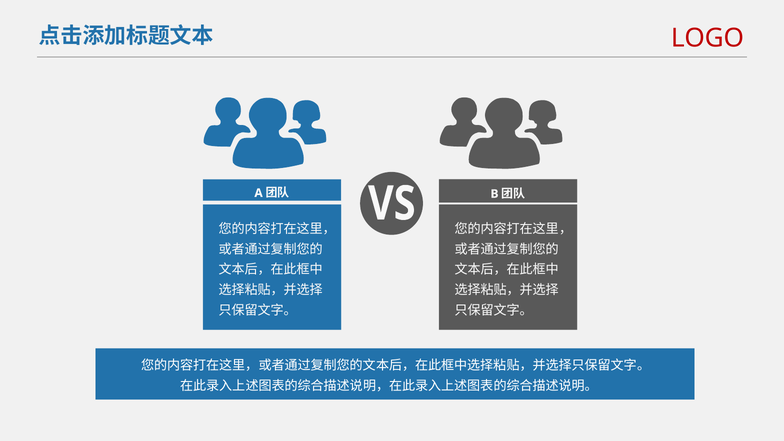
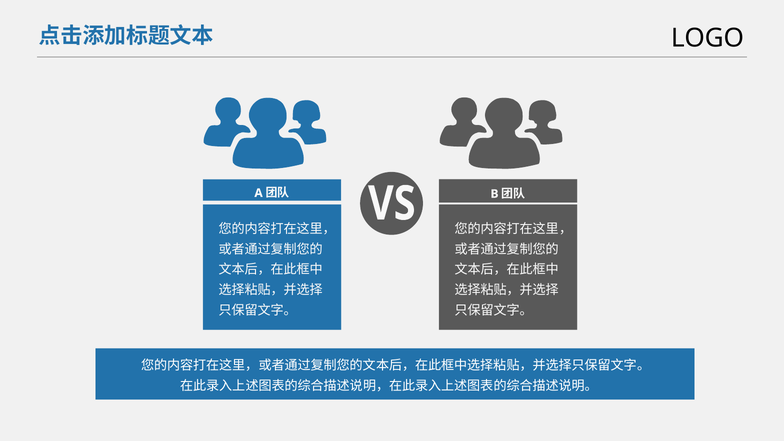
LOGO colour: red -> black
